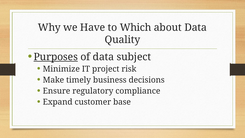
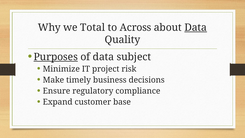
Have: Have -> Total
Which: Which -> Across
Data at (196, 27) underline: none -> present
